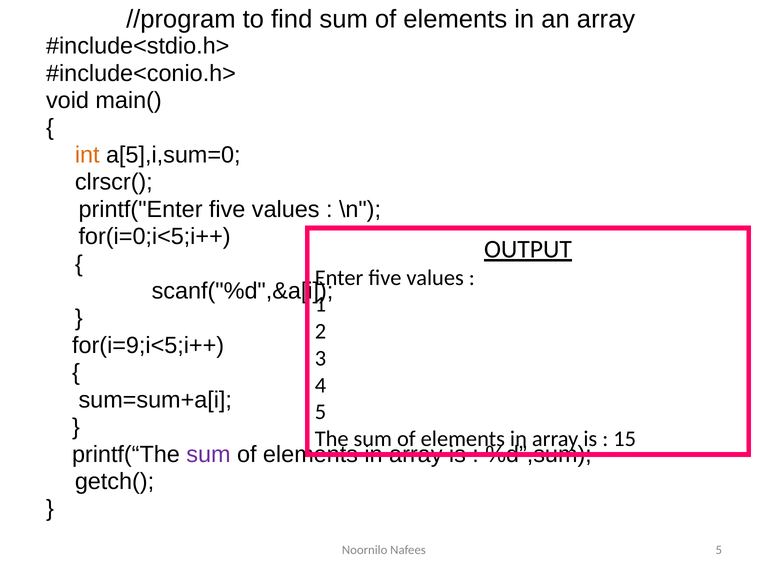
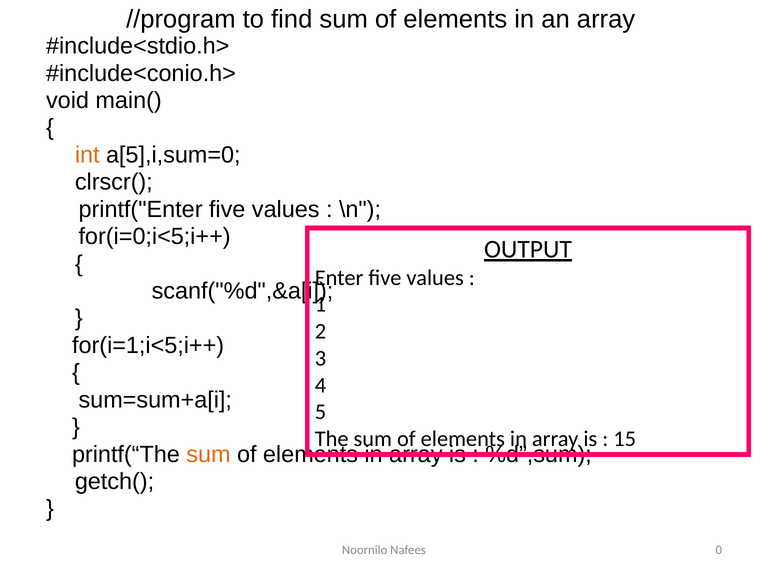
for(i=9;i<5;i++: for(i=9;i<5;i++ -> for(i=1;i<5;i++
sum at (208, 454) colour: purple -> orange
Nafees 5: 5 -> 0
